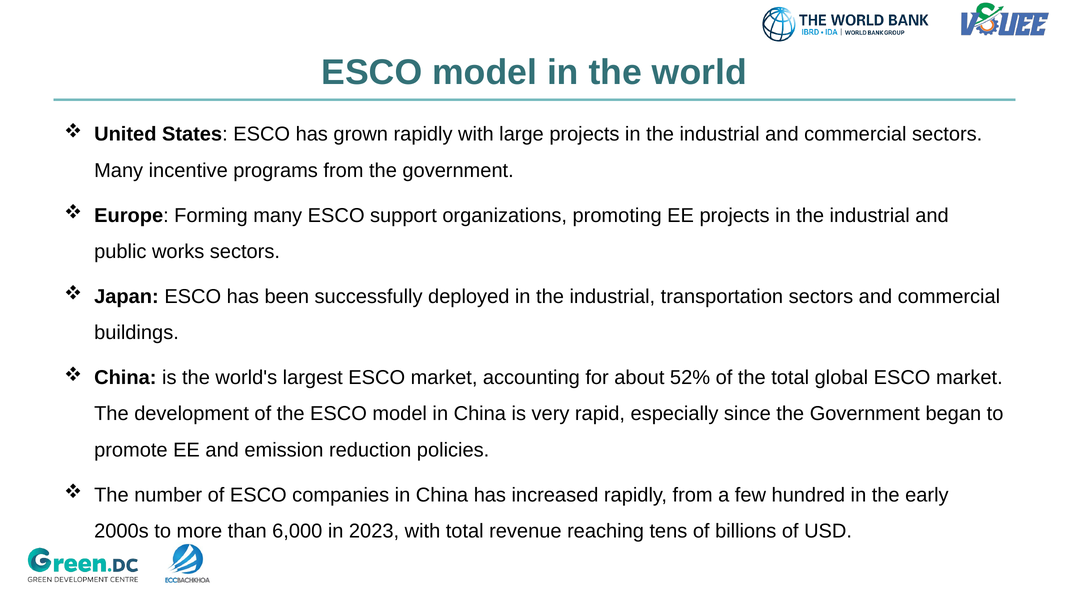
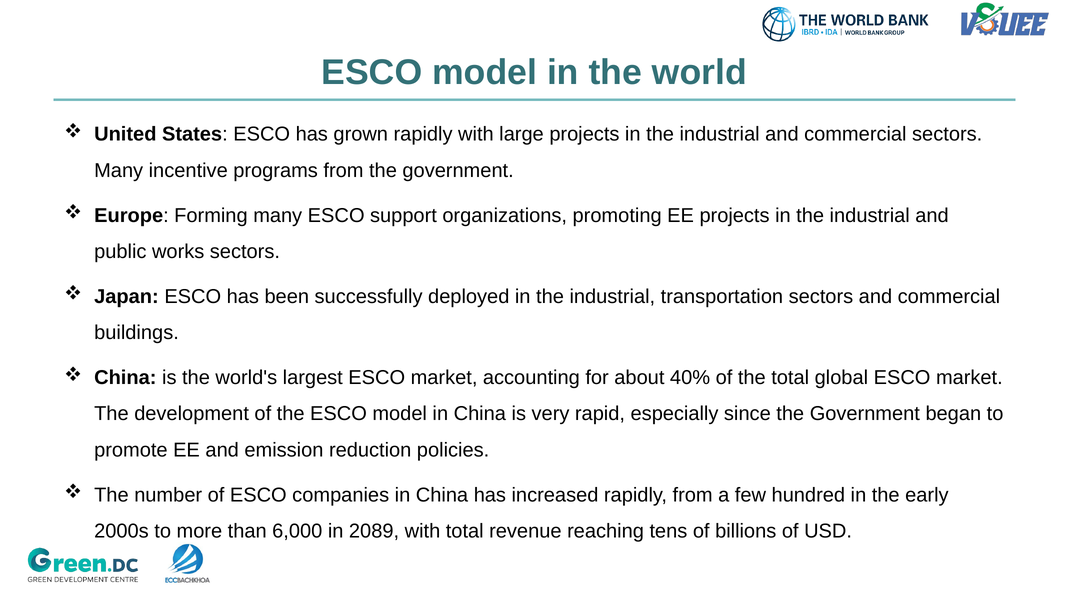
52%: 52% -> 40%
2023: 2023 -> 2089
